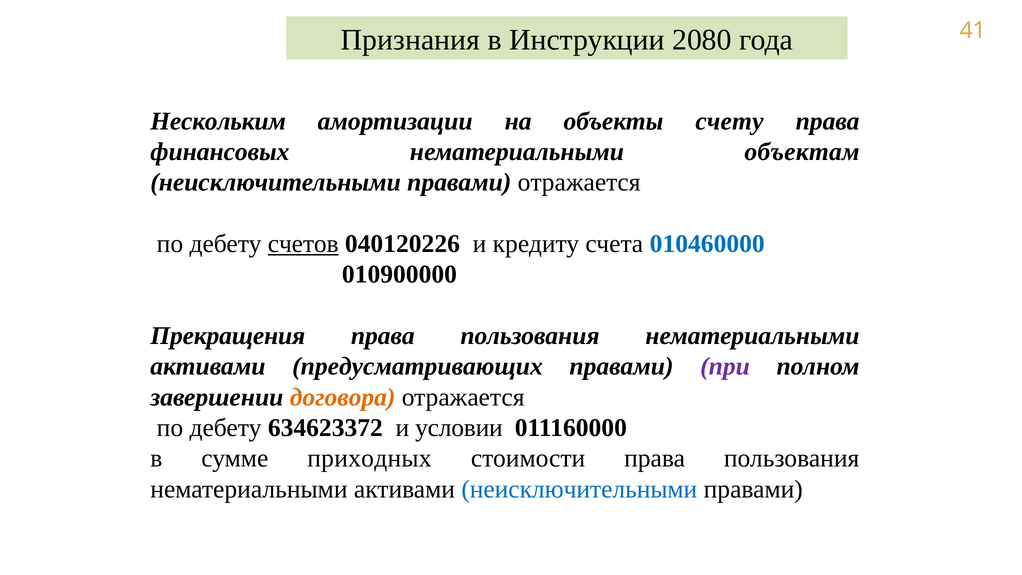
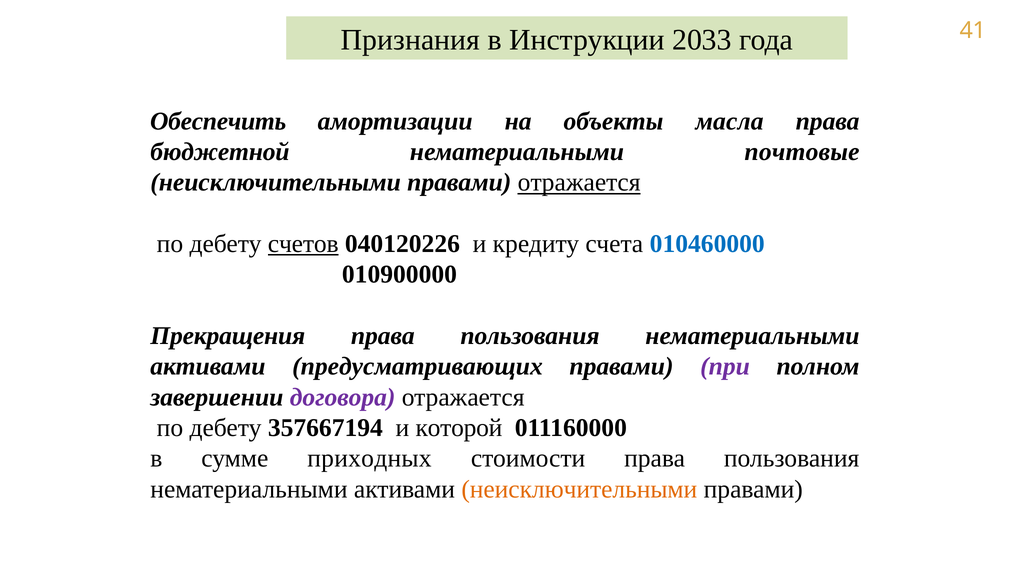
2080: 2080 -> 2033
Нескольким: Нескольким -> Обеспечить
счету: счету -> масла
финансовых: финансовых -> бюджетной
объектам: объектам -> почтовые
отражается at (579, 182) underline: none -> present
договора colour: orange -> purple
634623372: 634623372 -> 357667194
условии: условии -> которой
неисключительными at (579, 489) colour: blue -> orange
